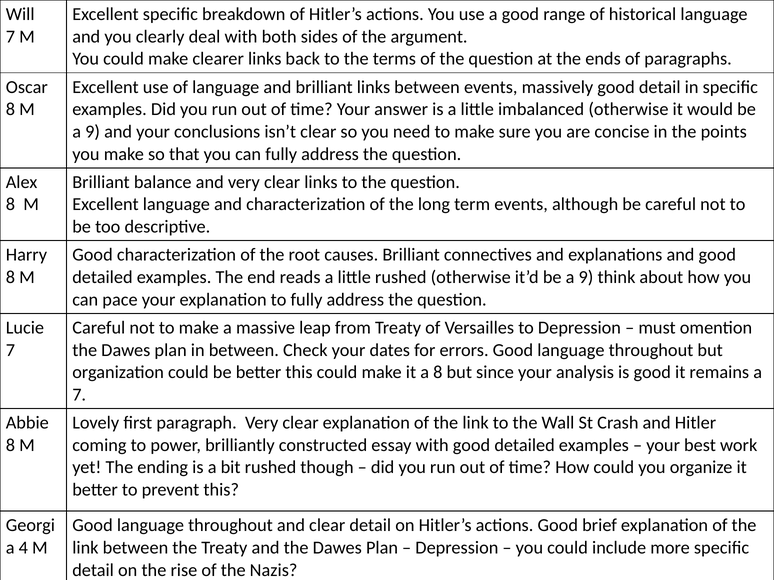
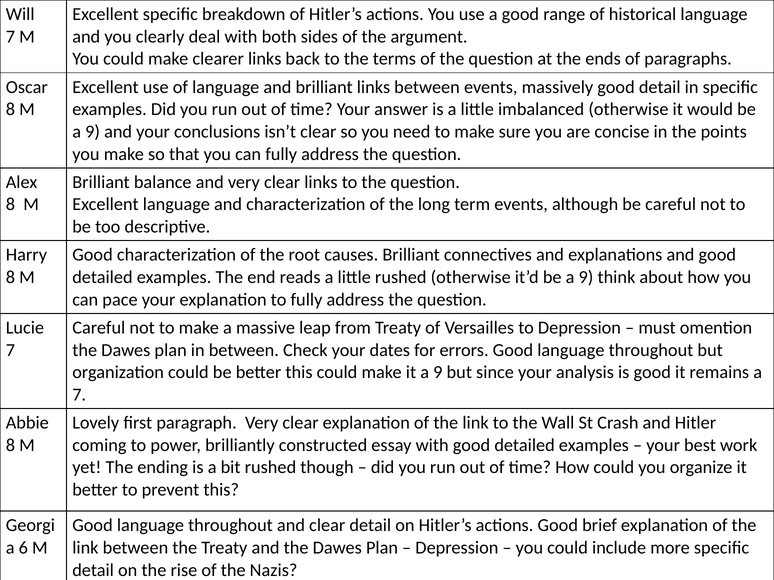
it a 8: 8 -> 9
4: 4 -> 6
